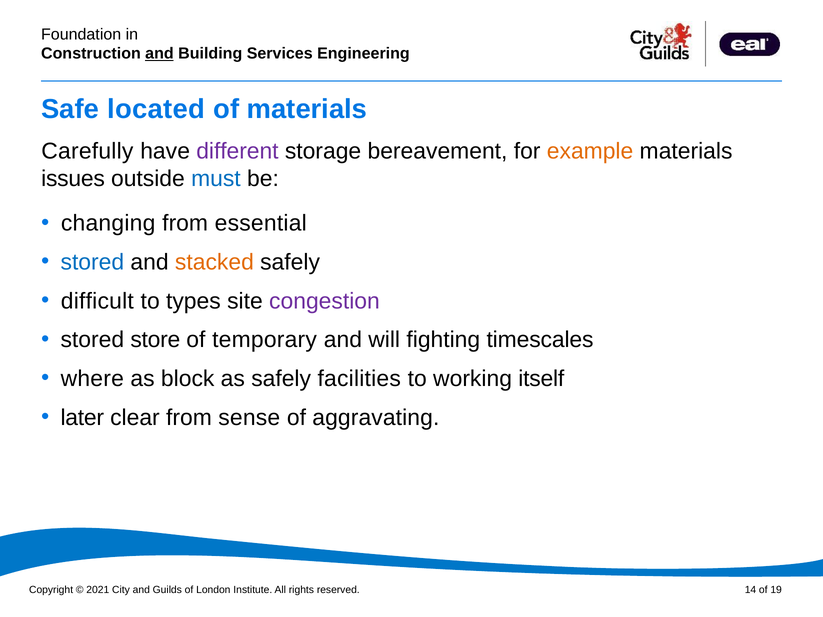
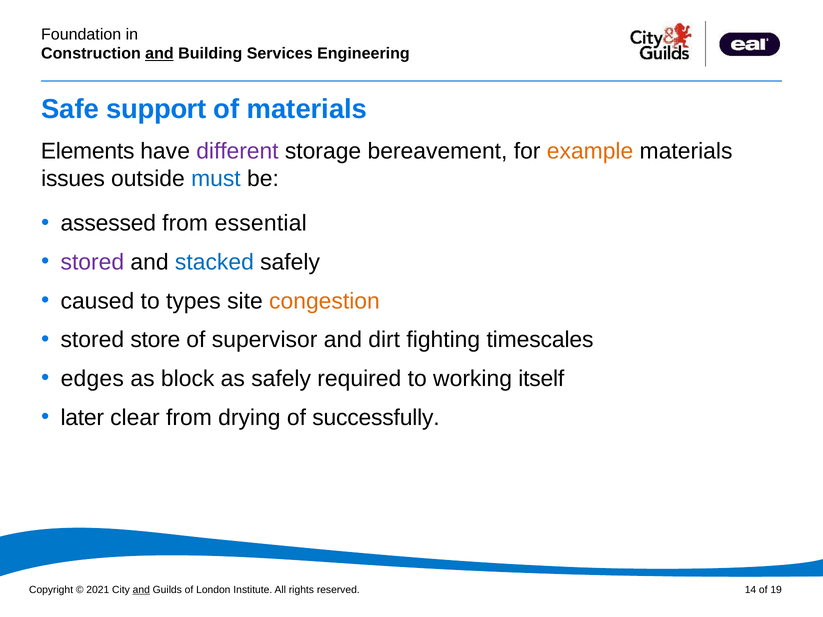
located: located -> support
Carefully: Carefully -> Elements
changing: changing -> assessed
stored at (92, 262) colour: blue -> purple
stacked colour: orange -> blue
difficult: difficult -> caused
congestion colour: purple -> orange
temporary: temporary -> supervisor
will: will -> dirt
where: where -> edges
facilities: facilities -> required
sense: sense -> drying
aggravating: aggravating -> successfully
and at (141, 590) underline: none -> present
